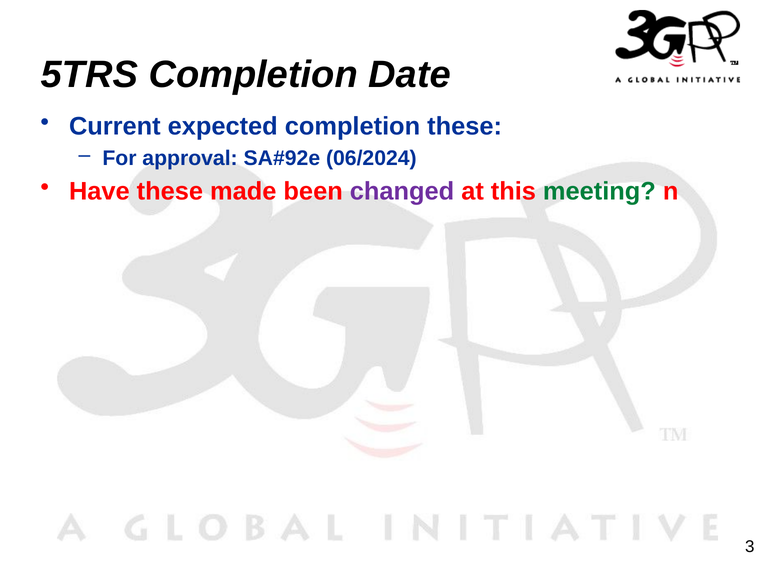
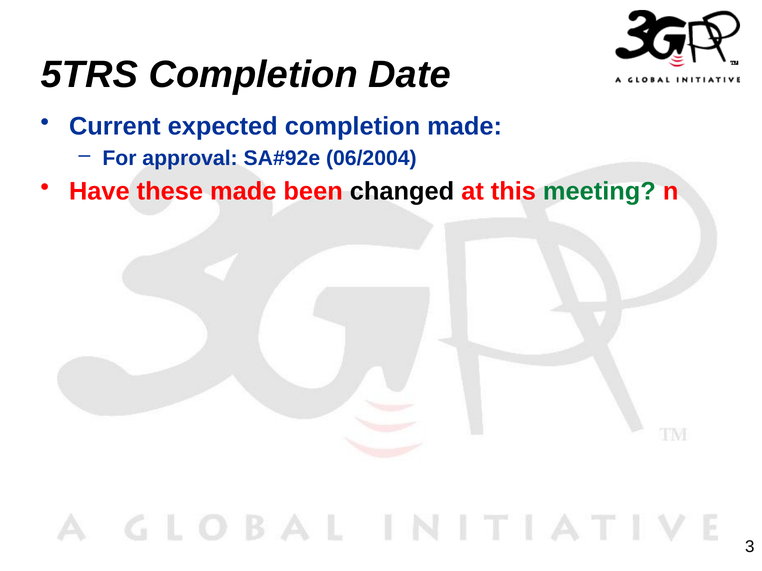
completion these: these -> made
06/2024: 06/2024 -> 06/2004
changed colour: purple -> black
